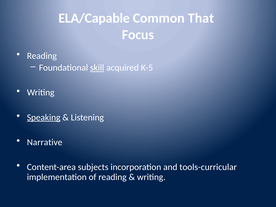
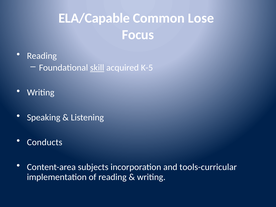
That: That -> Lose
Speaking underline: present -> none
Narrative: Narrative -> Conducts
